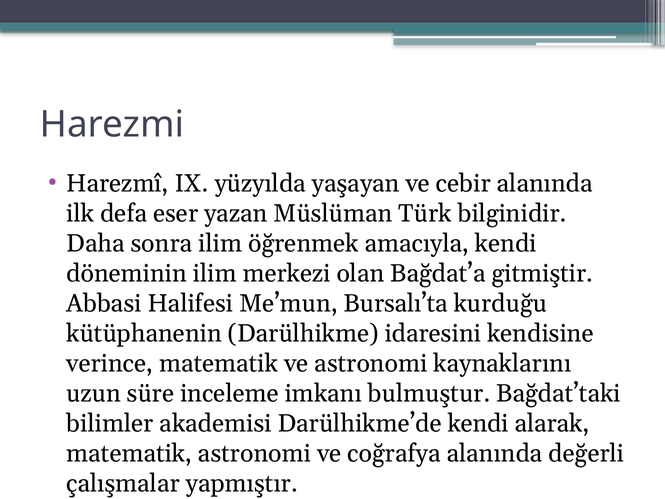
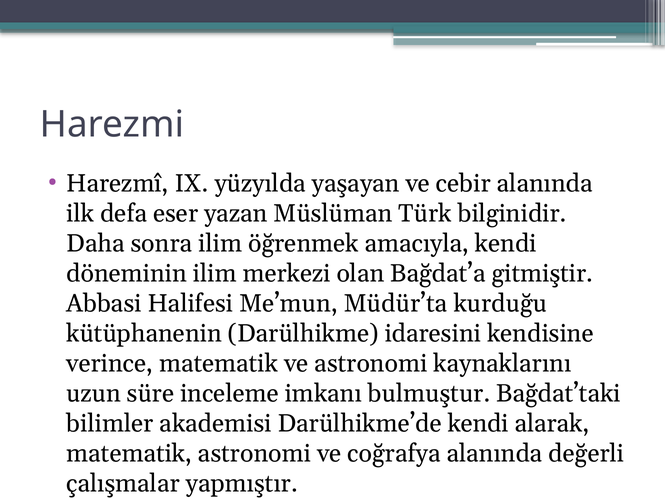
Bursalı’ta: Bursalı’ta -> Müdür’ta
